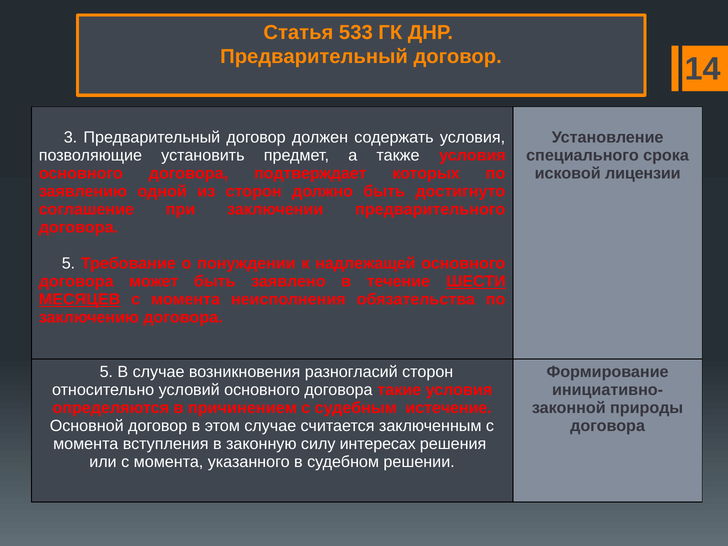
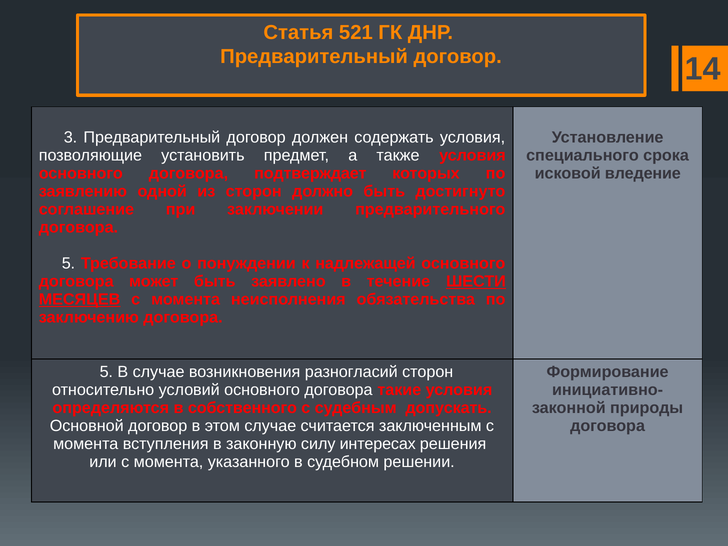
533: 533 -> 521
лицензии: лицензии -> вледение
причинением: причинением -> собственного
истечение: истечение -> допускать
